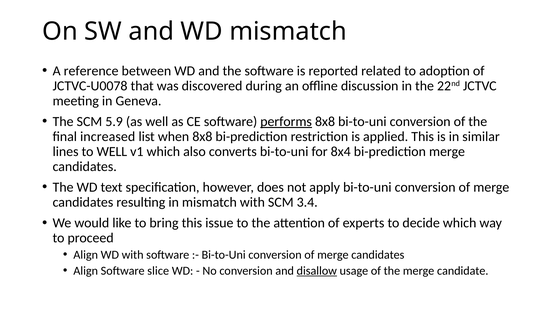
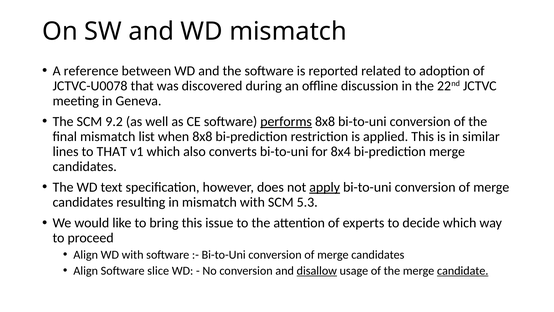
5.9: 5.9 -> 9.2
final increased: increased -> mismatch
to WELL: WELL -> THAT
apply underline: none -> present
3.4: 3.4 -> 5.3
candidate underline: none -> present
